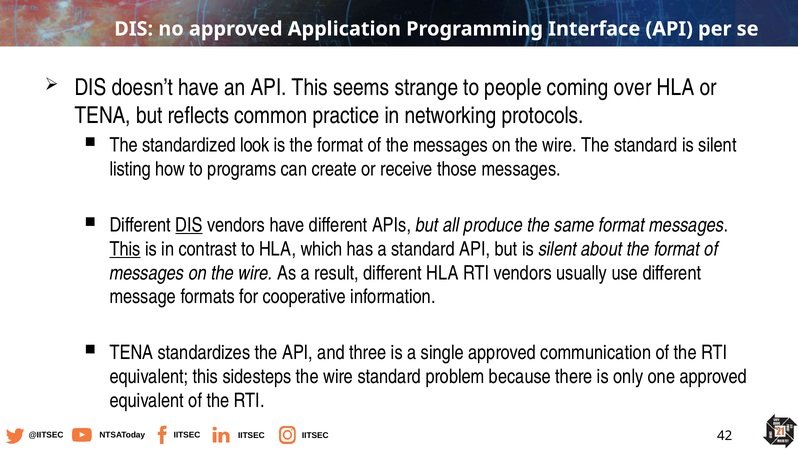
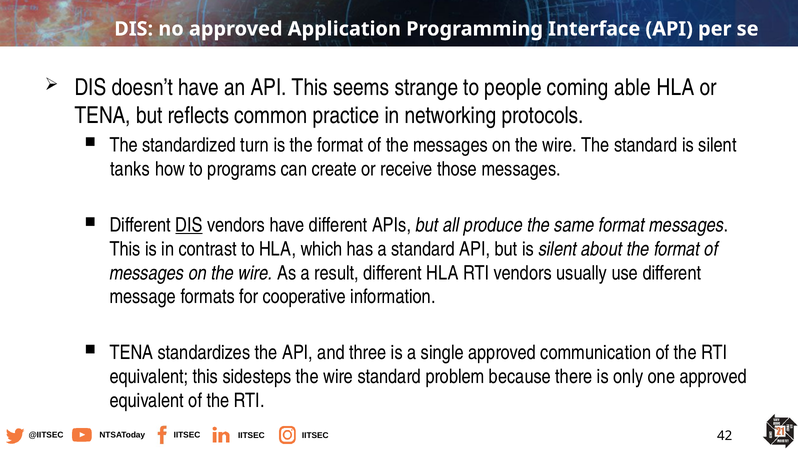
over: over -> able
look: look -> turn
listing: listing -> tanks
This at (125, 249) underline: present -> none
